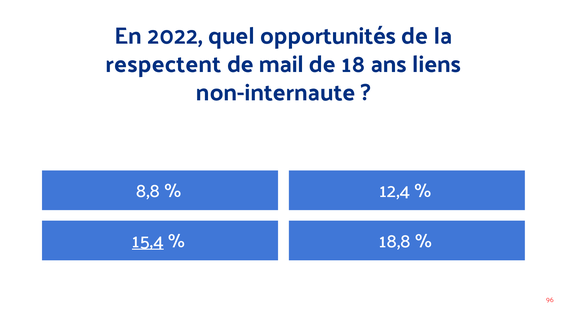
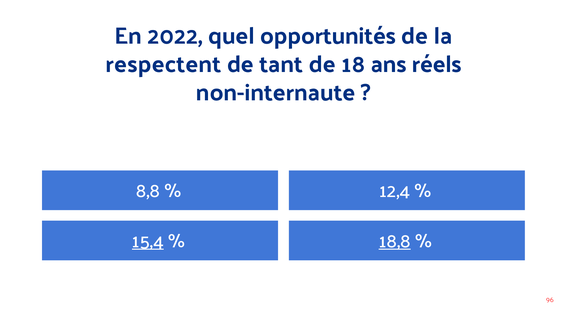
mail: mail -> tant
liens: liens -> réels
18,8 underline: none -> present
